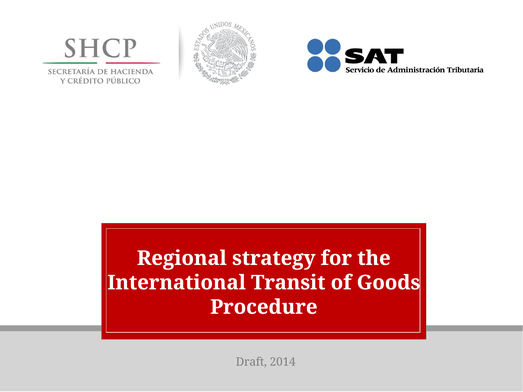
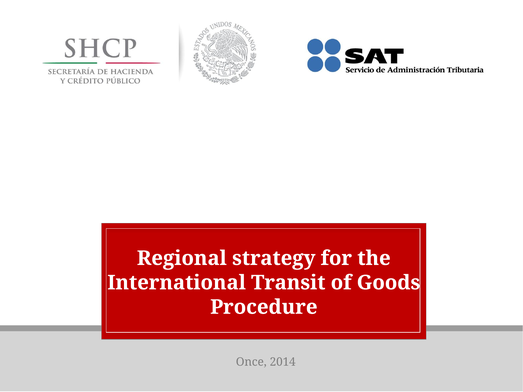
Draft: Draft -> Once
